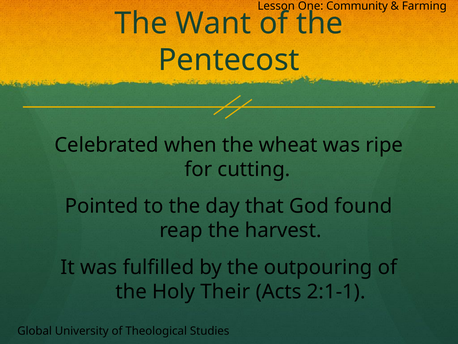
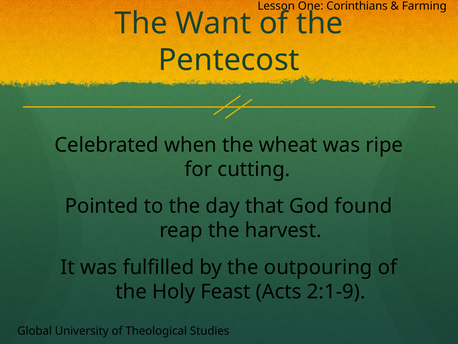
Community: Community -> Corinthians
Their: Their -> Feast
2:1-1: 2:1-1 -> 2:1-9
